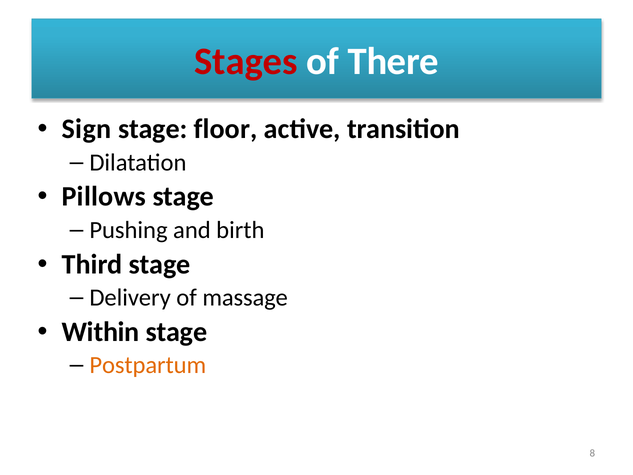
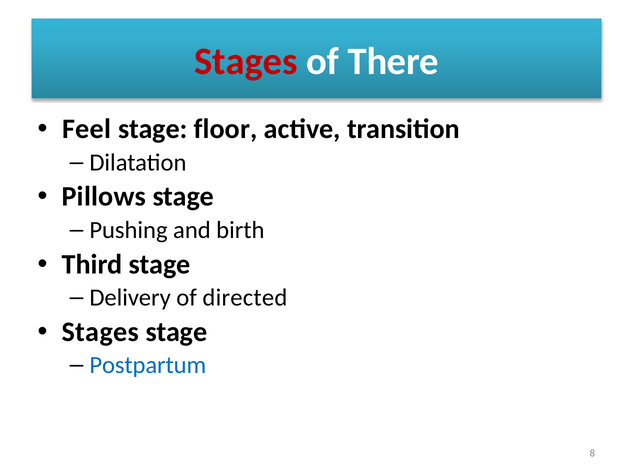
Sign: Sign -> Feel
massage: massage -> directed
Within at (101, 332): Within -> Stages
Postpartum colour: orange -> blue
